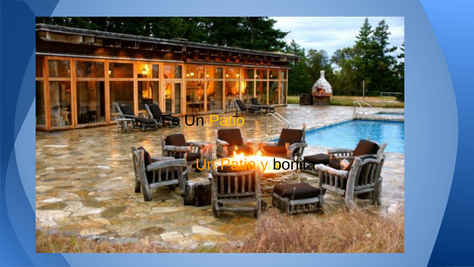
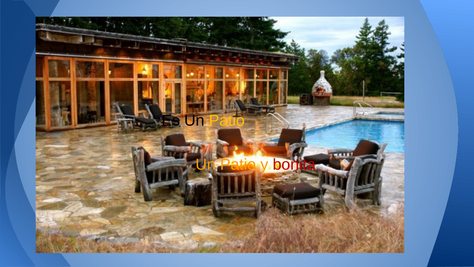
bonita colour: black -> red
